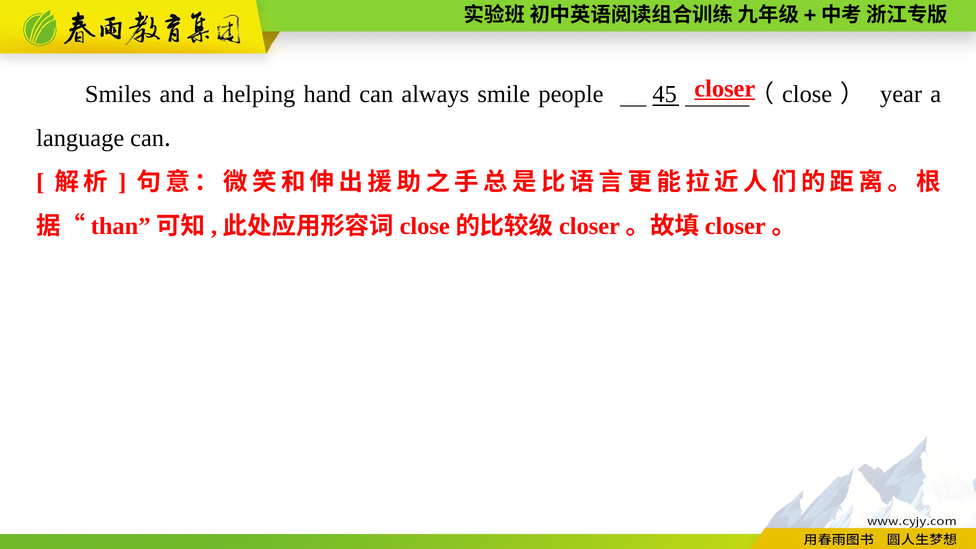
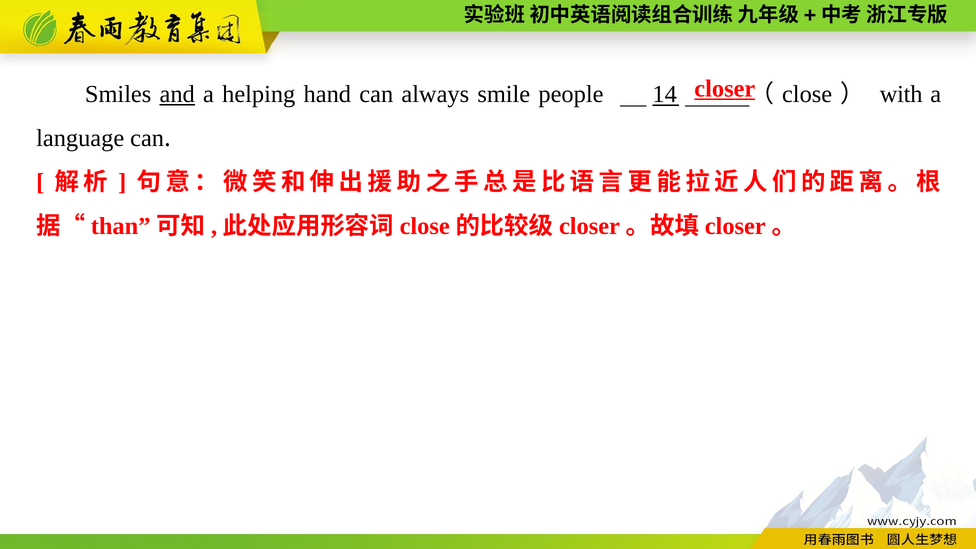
and underline: none -> present
45: 45 -> 14
year: year -> with
